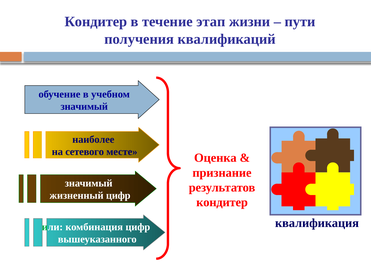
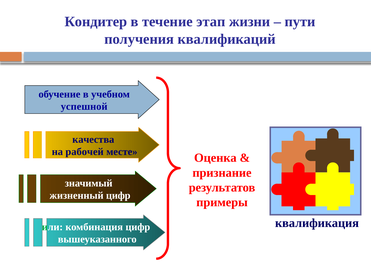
значимый at (84, 107): значимый -> успешной
наиболее: наиболее -> качества
сетевого: сетевого -> рабочей
кондитер at (222, 203): кондитер -> примеры
